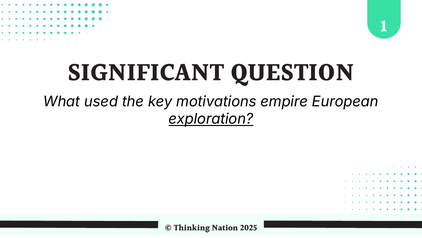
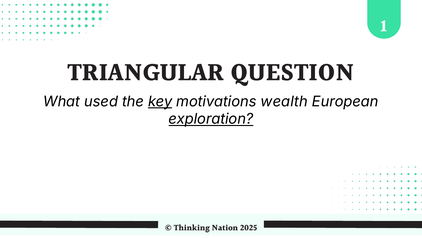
SIGNIFICANT: SIGNIFICANT -> TRIANGULAR
key underline: none -> present
empire: empire -> wealth
